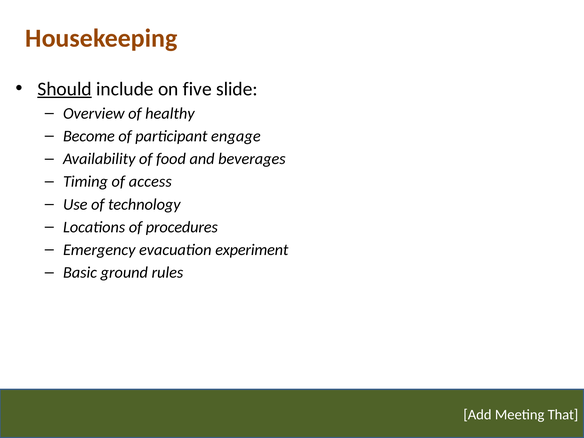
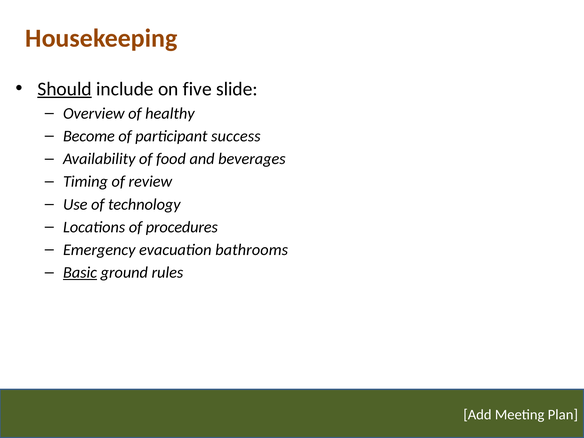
engage: engage -> success
access: access -> review
experiment: experiment -> bathrooms
Basic underline: none -> present
That: That -> Plan
